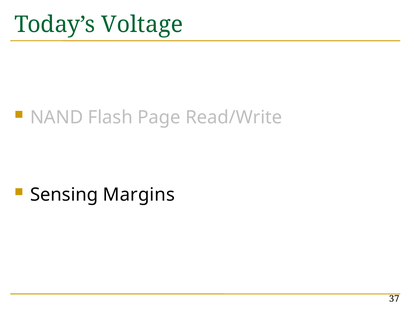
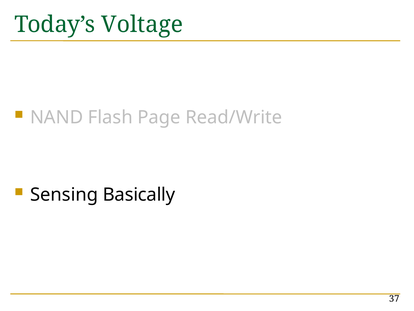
Margins: Margins -> Basically
